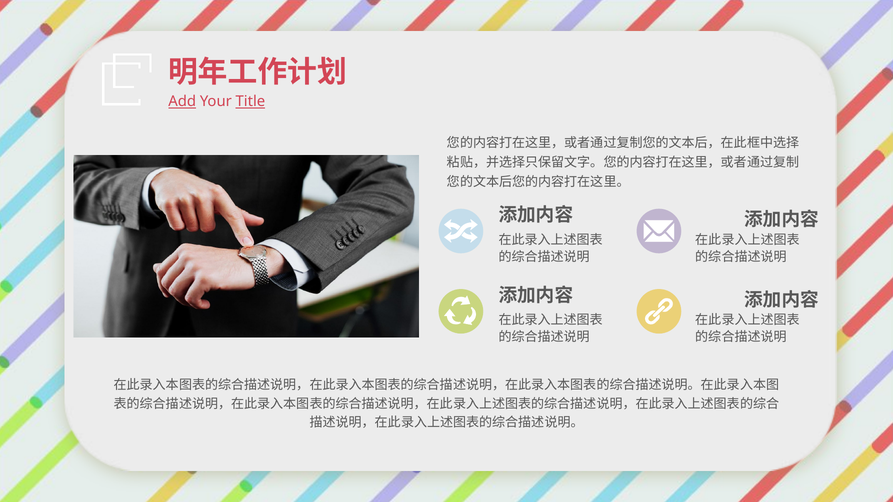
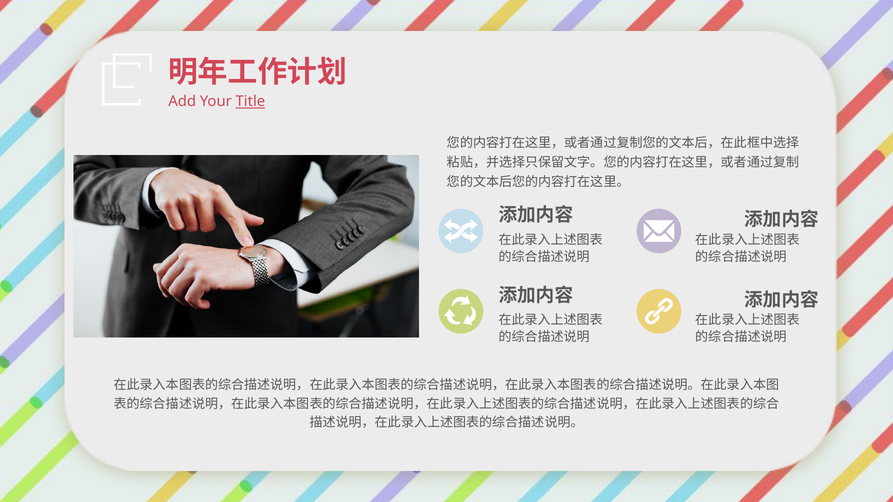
Add underline: present -> none
